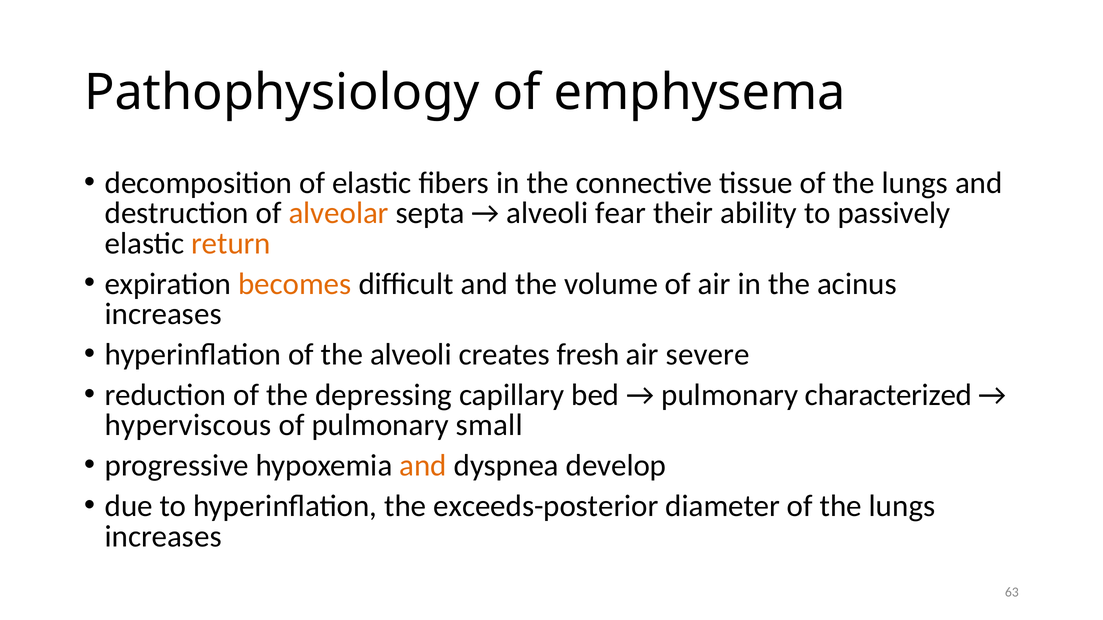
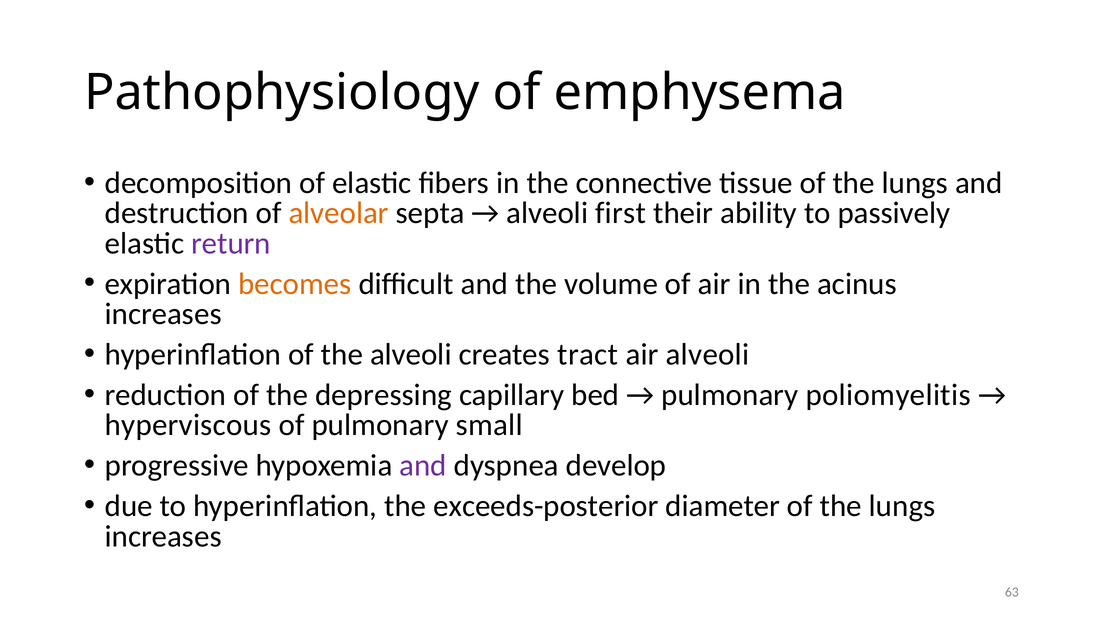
fear: fear -> first
return colour: orange -> purple
fresh: fresh -> tract
air severe: severe -> alveoli
characterized: characterized -> poliomyelitis
and at (423, 466) colour: orange -> purple
